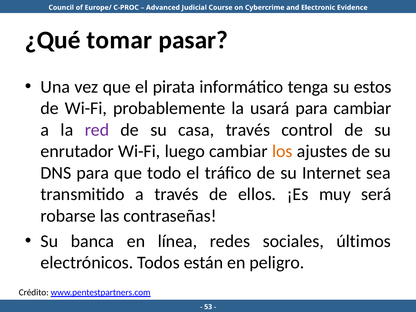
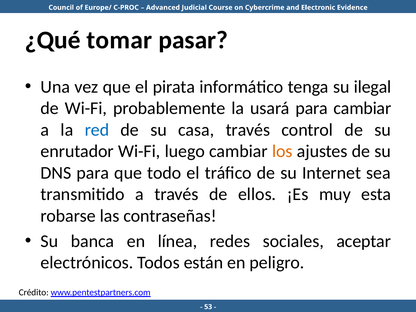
estos: estos -> ilegal
red colour: purple -> blue
será: será -> esta
últimos: últimos -> aceptar
